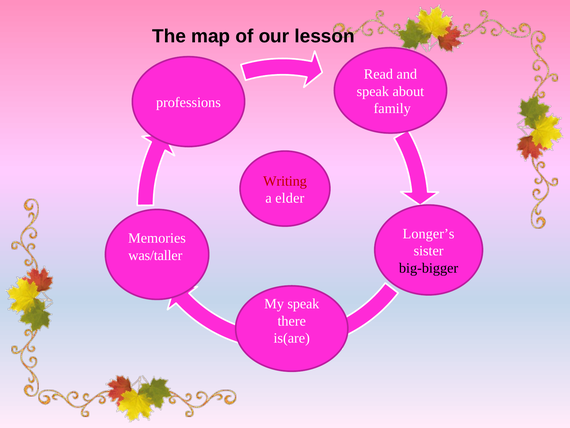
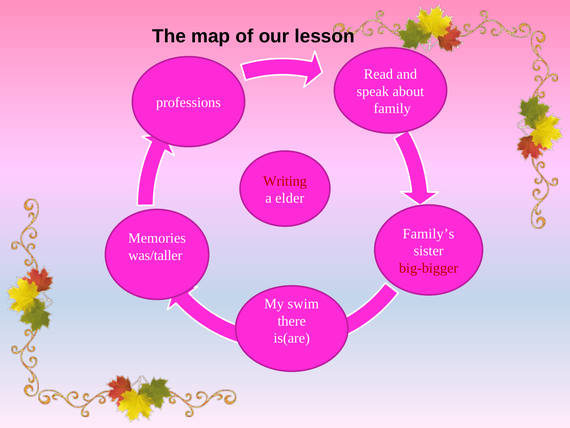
Longer’s: Longer’s -> Family’s
big-bigger colour: black -> red
My speak: speak -> swim
